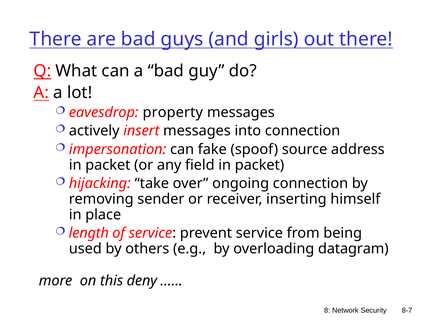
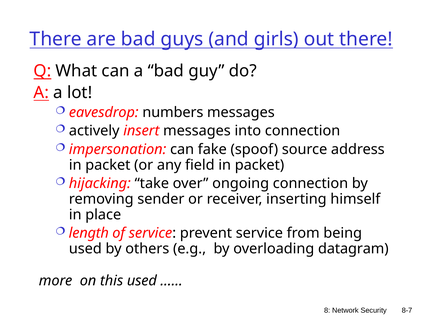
property: property -> numbers
this deny: deny -> used
